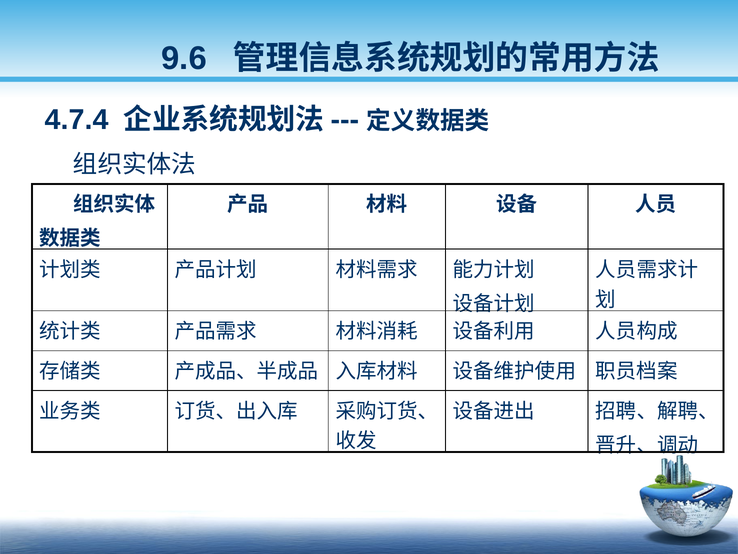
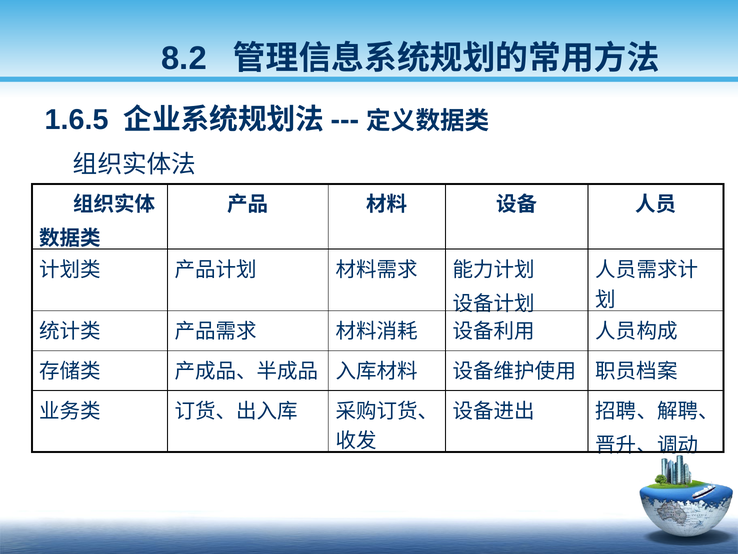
9.6: 9.6 -> 8.2
4.7.4: 4.7.4 -> 1.6.5
